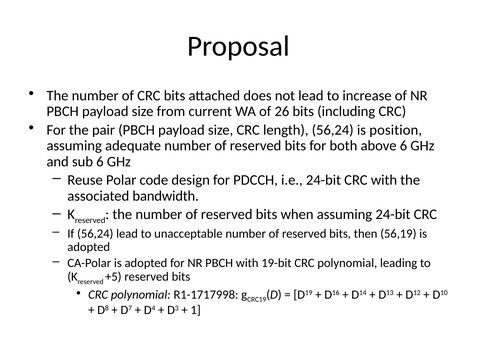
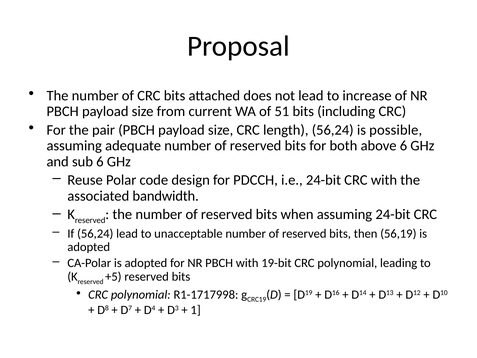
26: 26 -> 51
position: position -> possible
